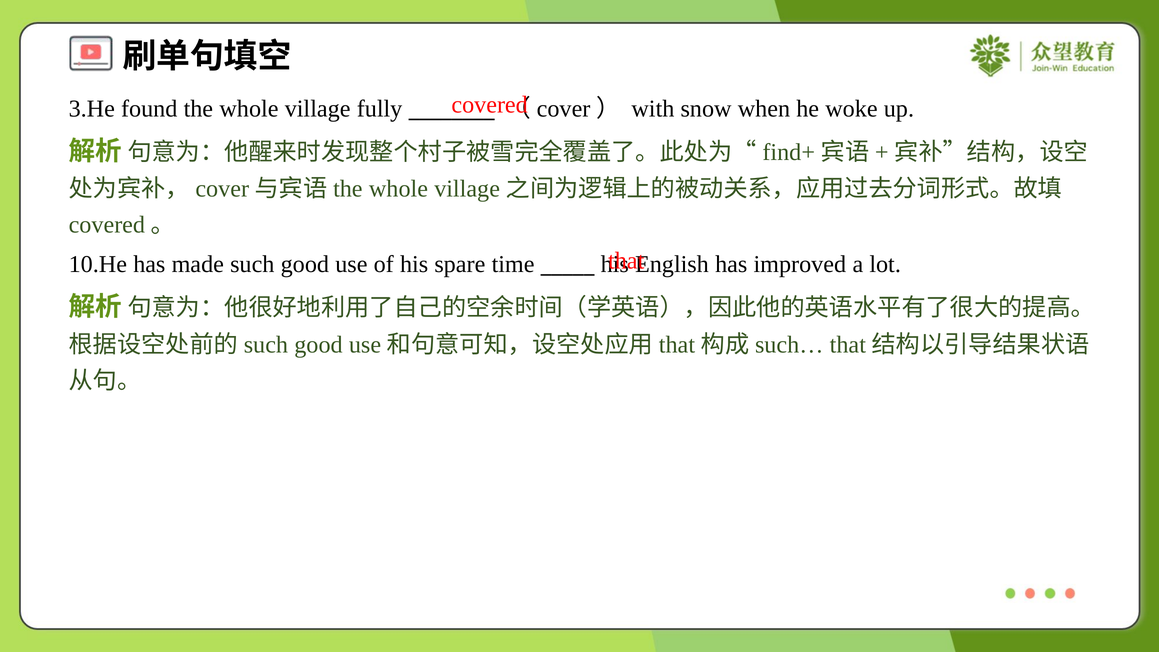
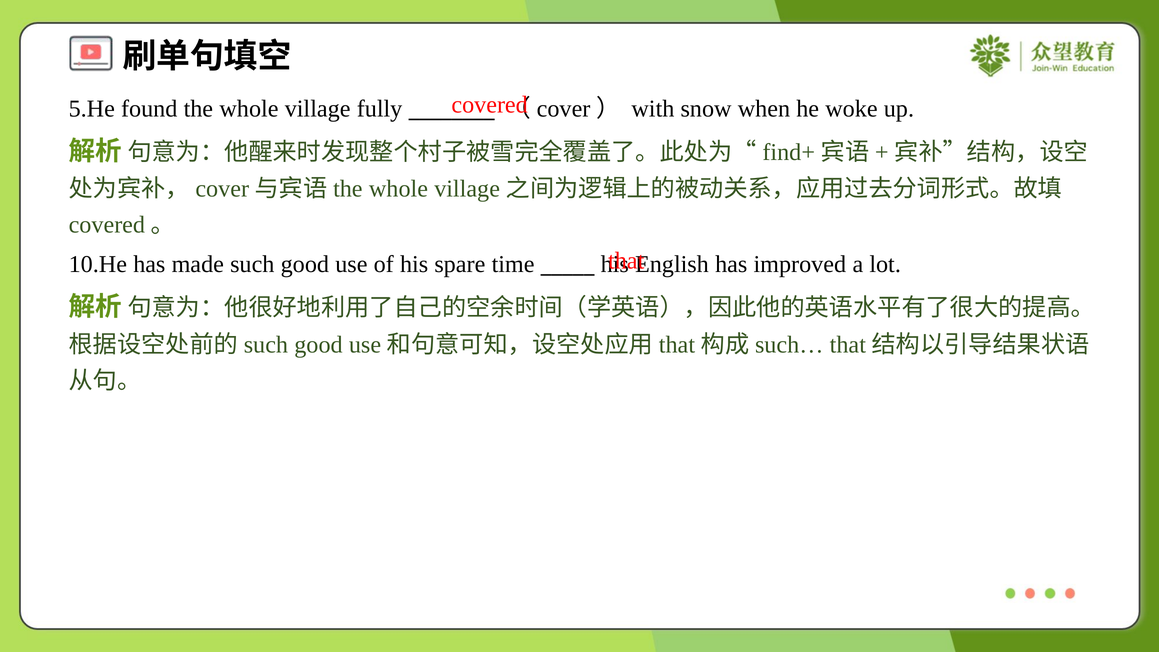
3.He: 3.He -> 5.He
